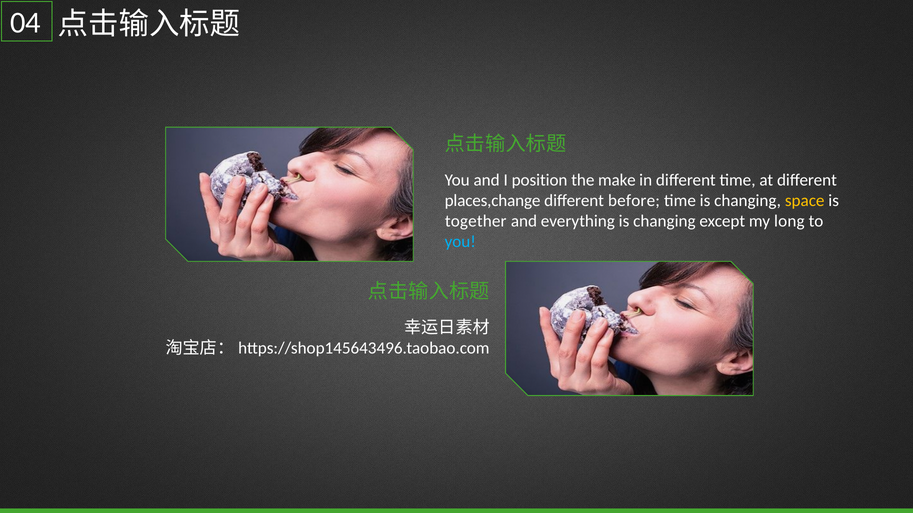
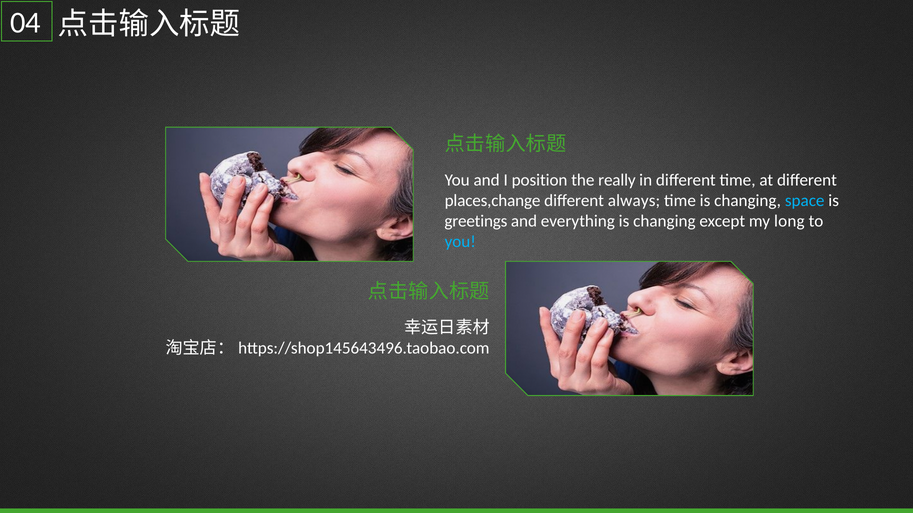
make: make -> really
before: before -> always
space colour: yellow -> light blue
together: together -> greetings
